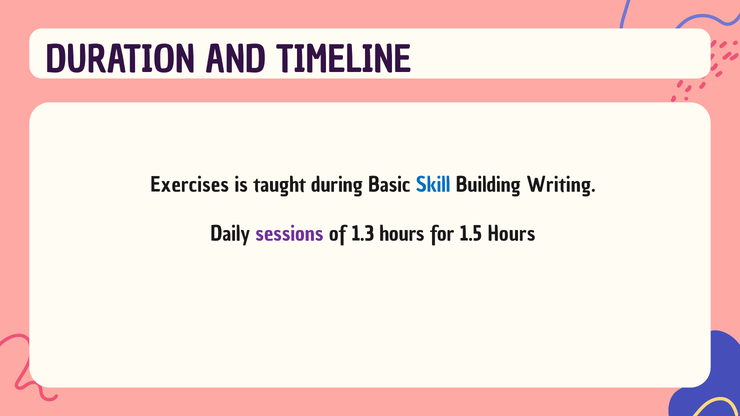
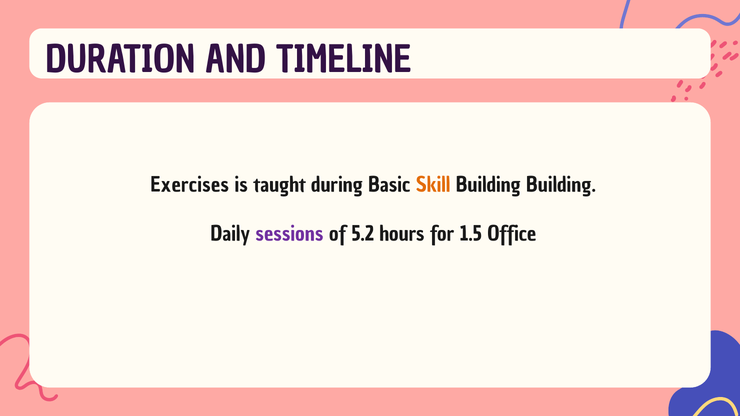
Skill colour: blue -> orange
Building Writing: Writing -> Building
1.3: 1.3 -> 5.2
1.5 Hours: Hours -> Office
